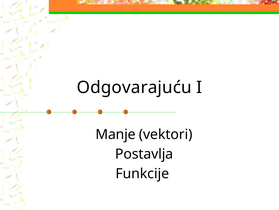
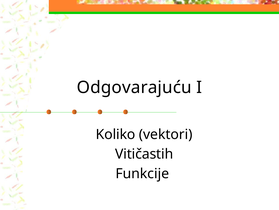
Manje: Manje -> Koliko
Postavlja: Postavlja -> Vitičastih
